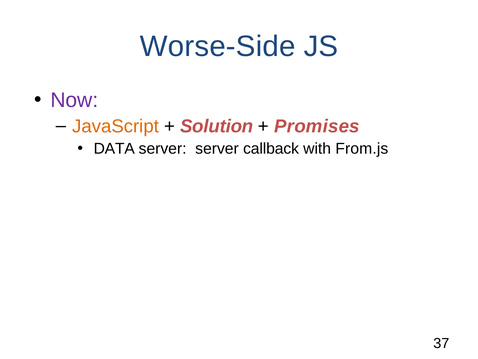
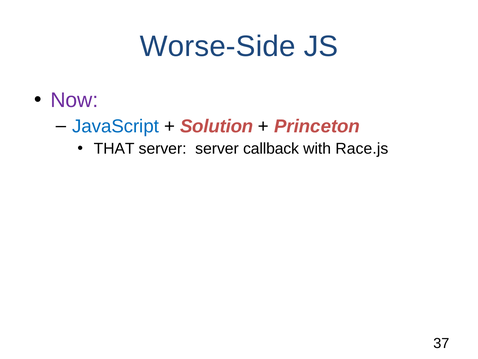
JavaScript colour: orange -> blue
Promises: Promises -> Princeton
DATA: DATA -> THAT
From.js: From.js -> Race.js
